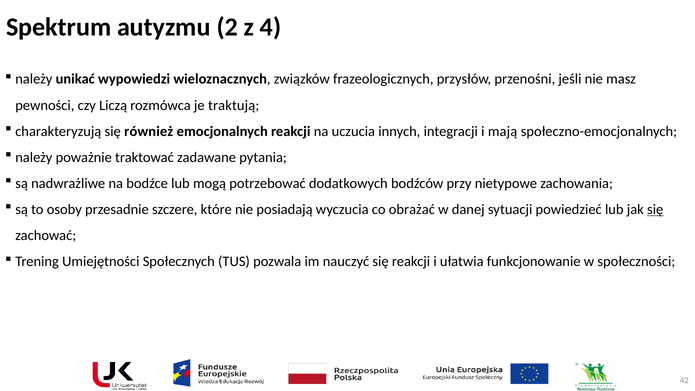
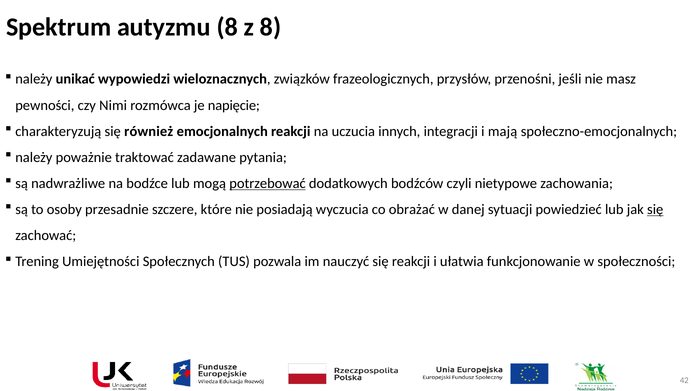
autyzmu 2: 2 -> 8
z 4: 4 -> 8
Liczą: Liczą -> Nimi
traktują: traktują -> napięcie
potrzebować underline: none -> present
przy: przy -> czyli
